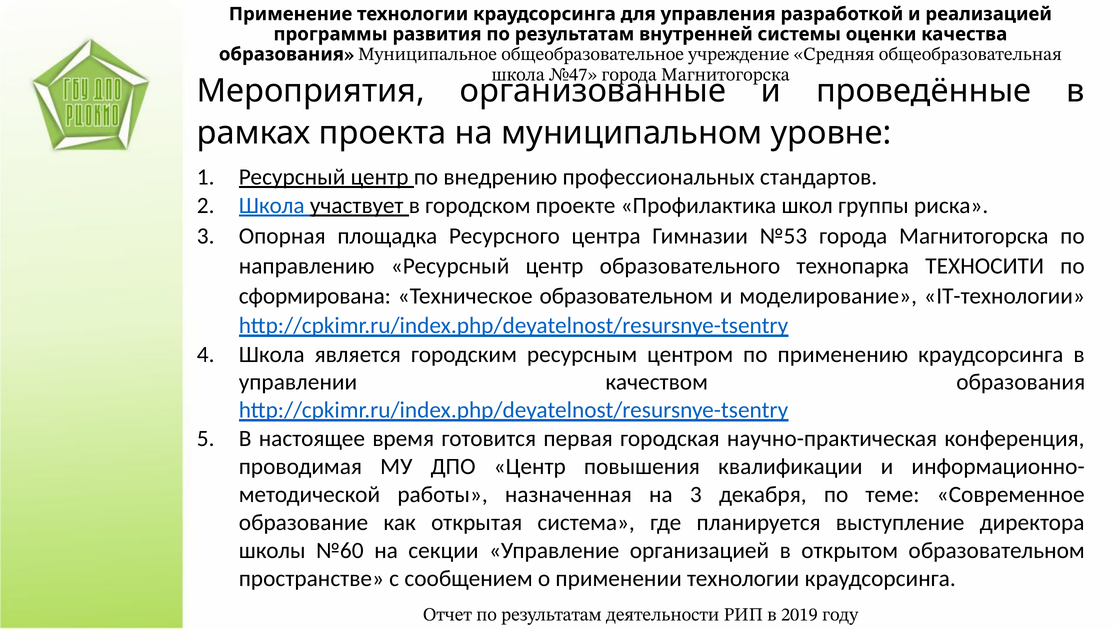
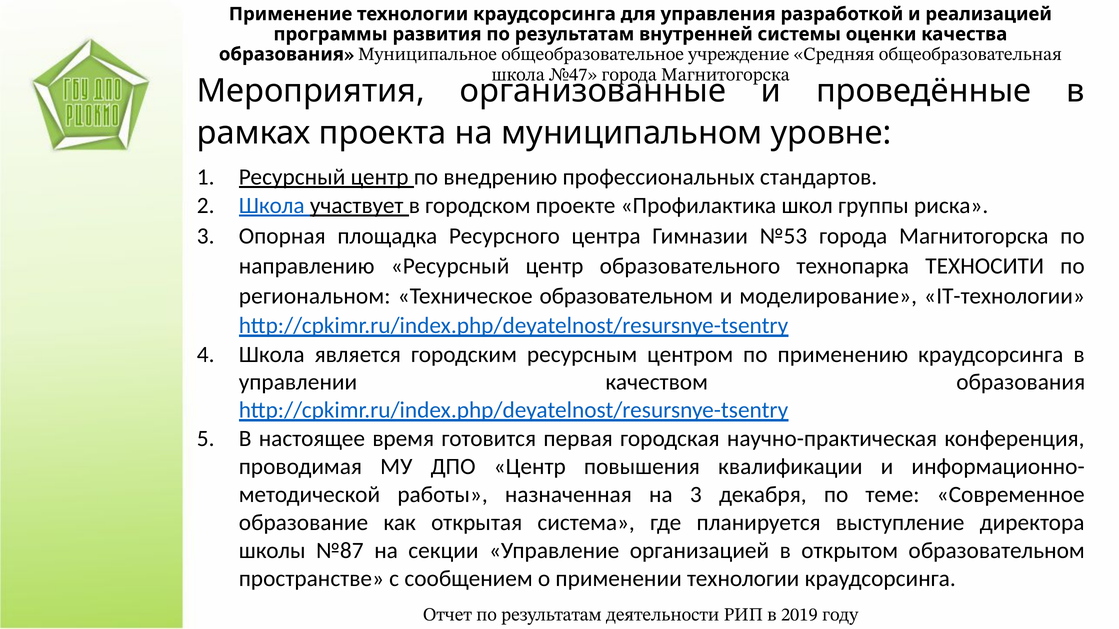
сформирована: сформирована -> региональном
№60: №60 -> №87
